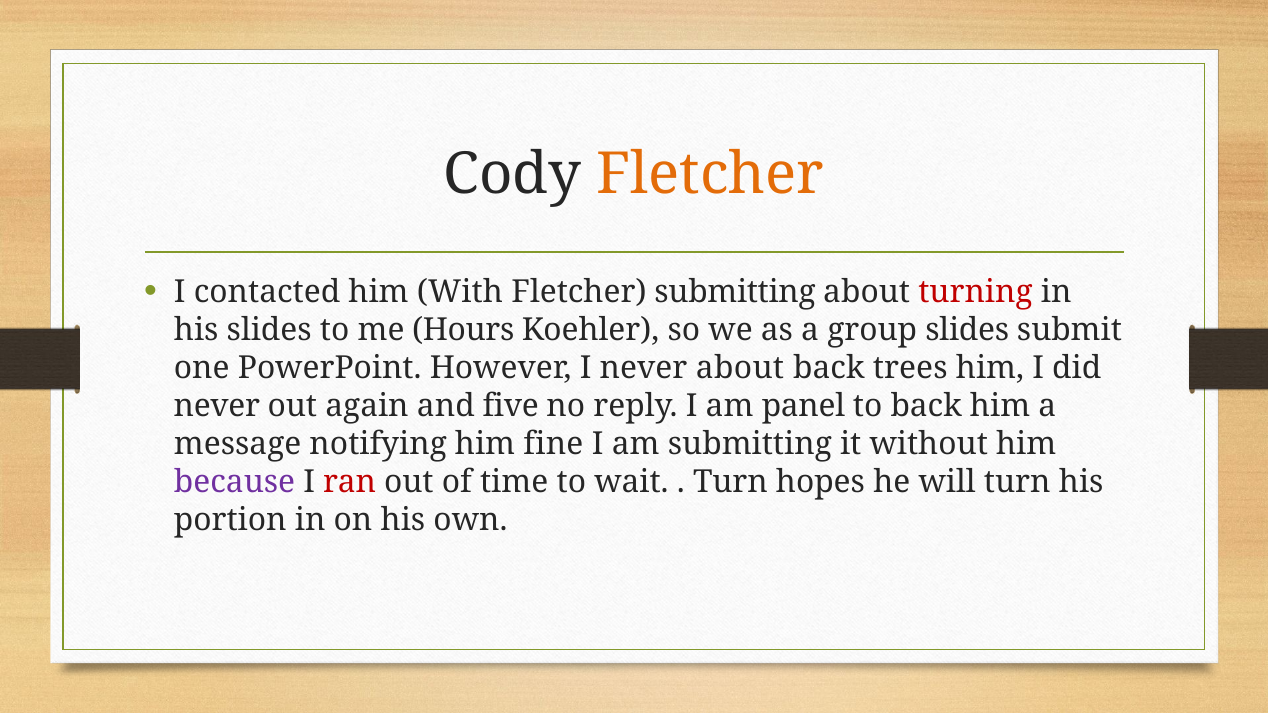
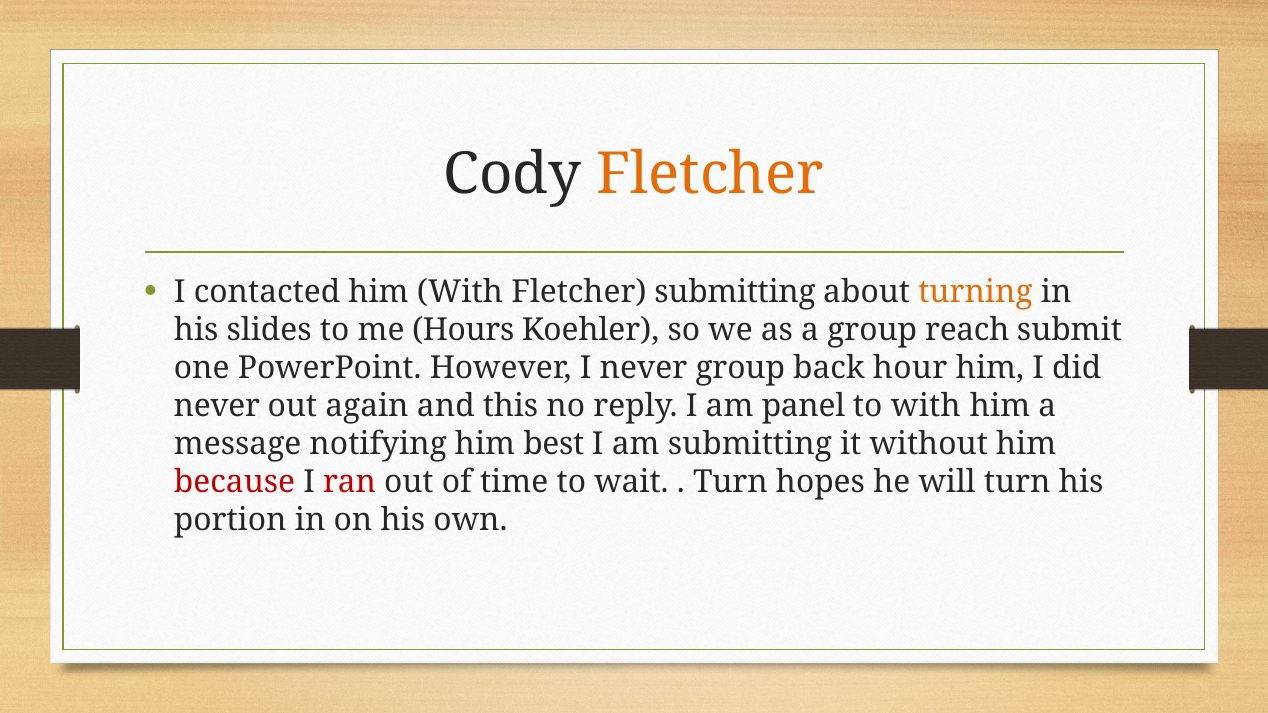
turning colour: red -> orange
group slides: slides -> reach
never about: about -> group
trees: trees -> hour
five: five -> this
to back: back -> with
fine: fine -> best
because colour: purple -> red
